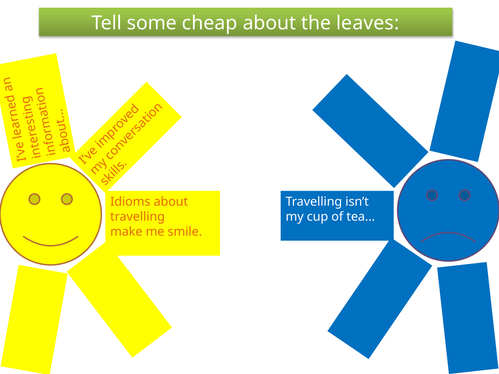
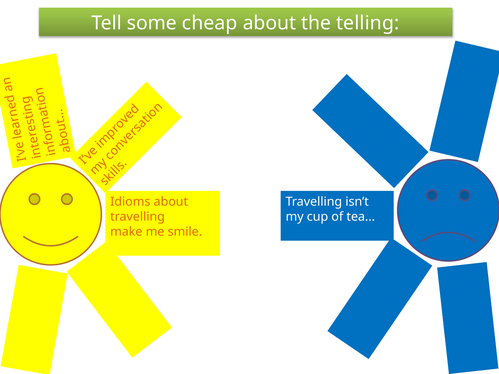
leaves: leaves -> telling
